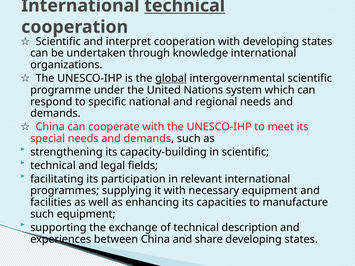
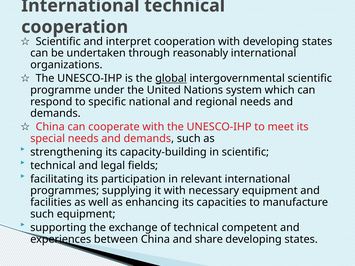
technical at (185, 6) underline: present -> none
knowledge: knowledge -> reasonably
description: description -> competent
